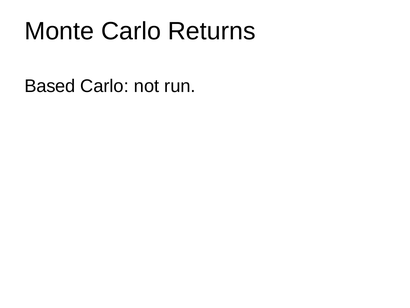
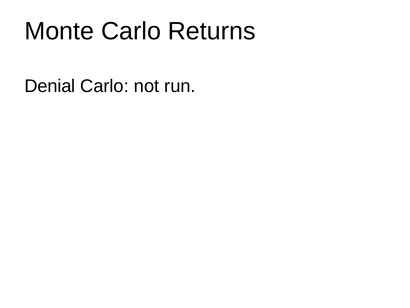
Based: Based -> Denial
